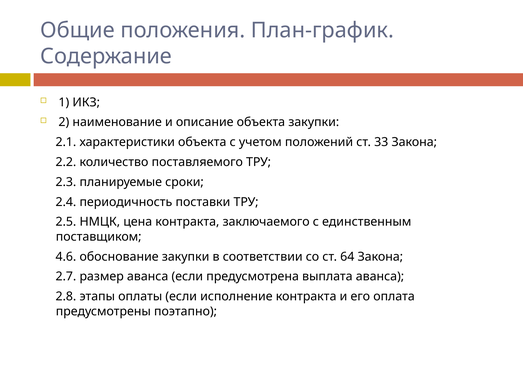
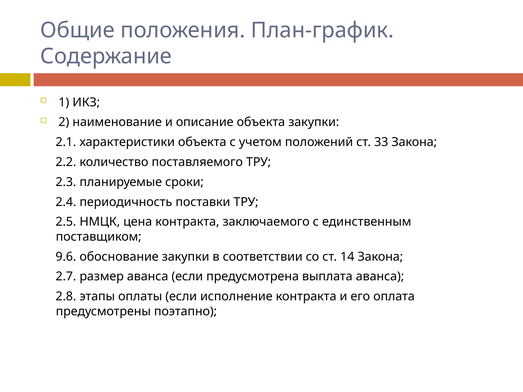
4.6: 4.6 -> 9.6
64: 64 -> 14
